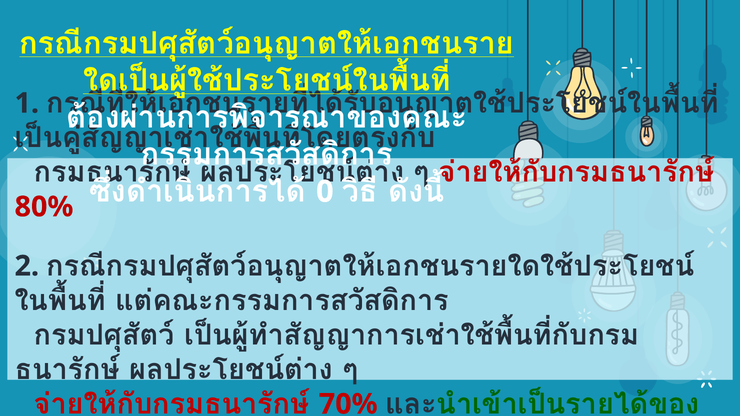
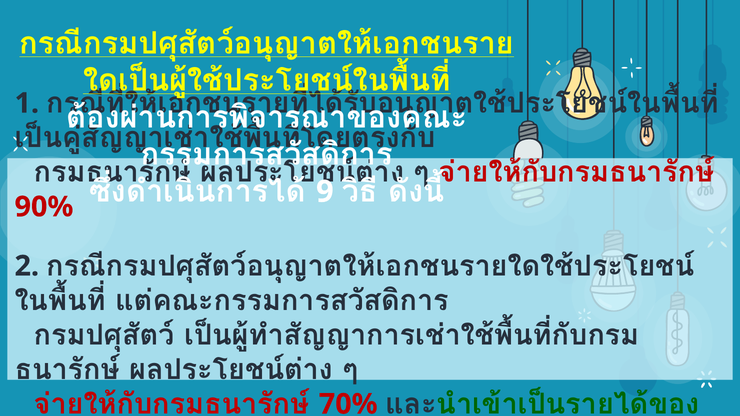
0: 0 -> 9
80%: 80% -> 90%
